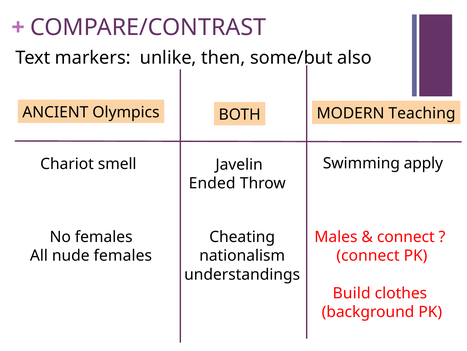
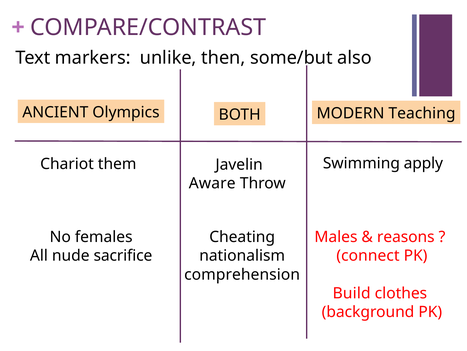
smell: smell -> them
Ended: Ended -> Aware
connect at (406, 237): connect -> reasons
nude females: females -> sacrifice
understandings: understandings -> comprehension
